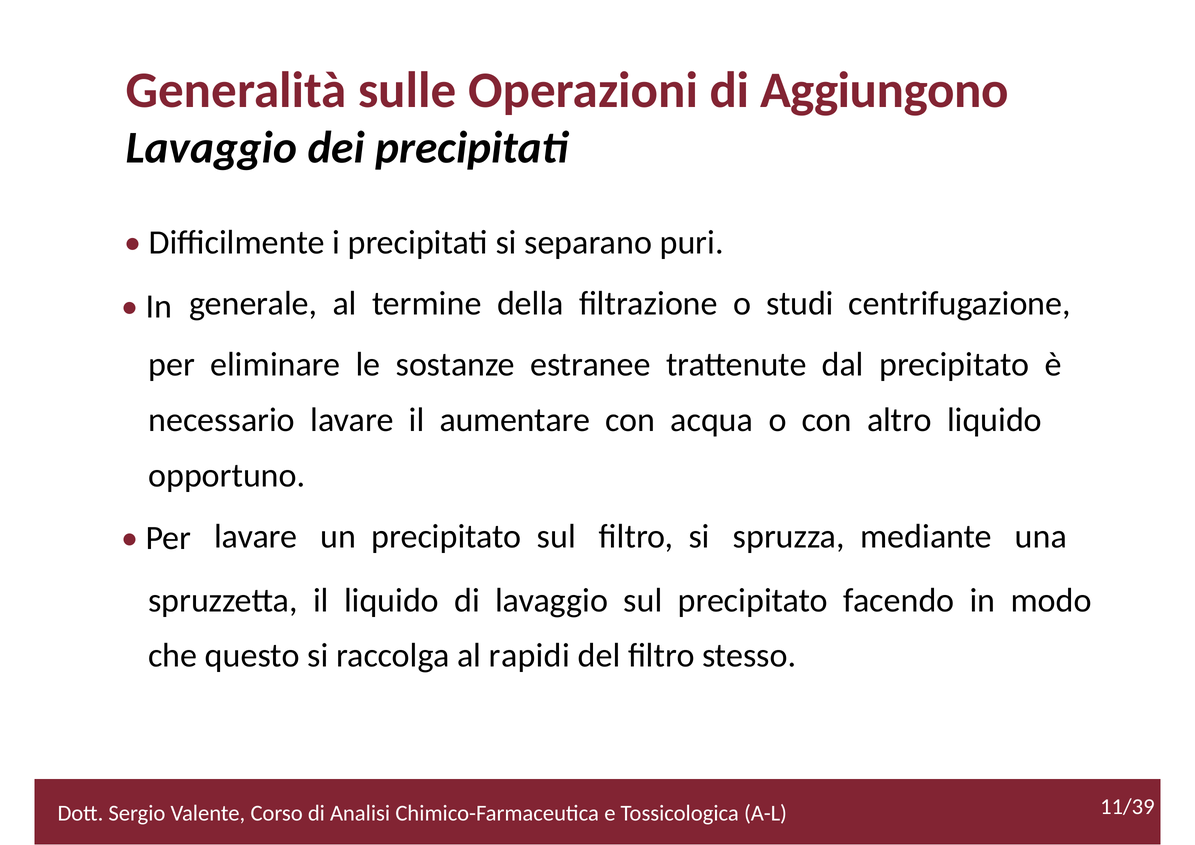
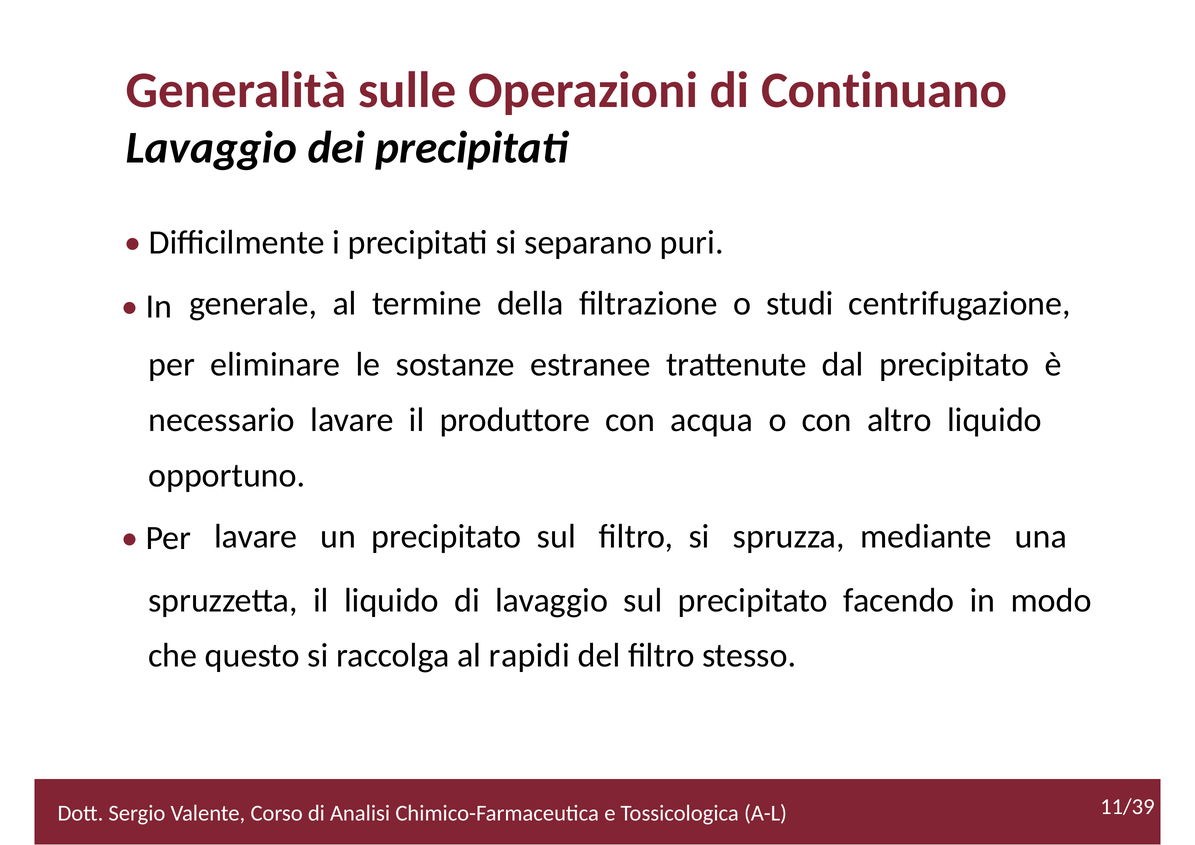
Aggiungono: Aggiungono -> Continuano
aumentare: aumentare -> produttore
